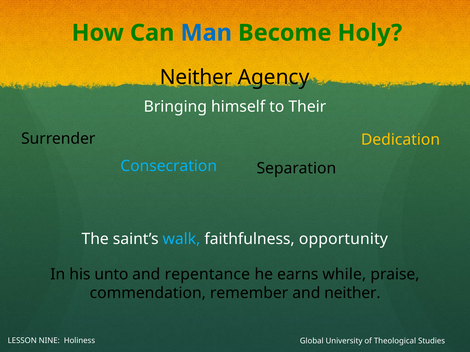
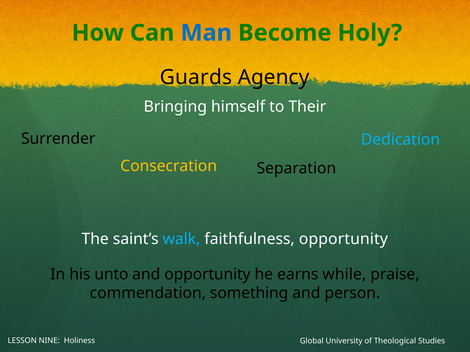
Neither at (196, 77): Neither -> Guards
Dedication colour: yellow -> light blue
Consecration colour: light blue -> yellow
and repentance: repentance -> opportunity
remember: remember -> something
and neither: neither -> person
